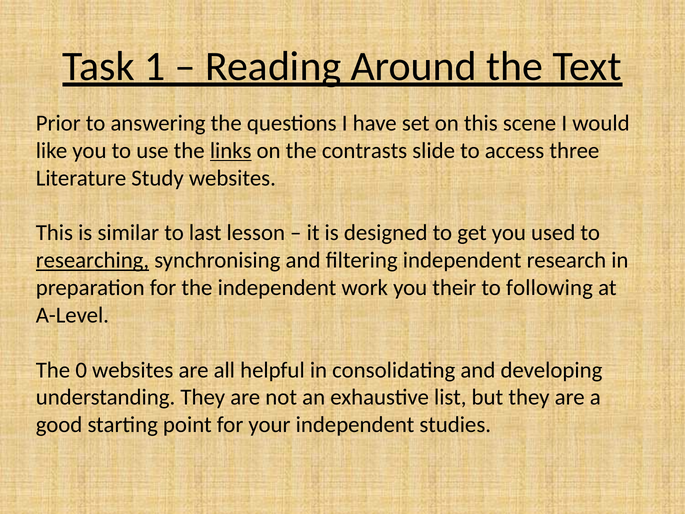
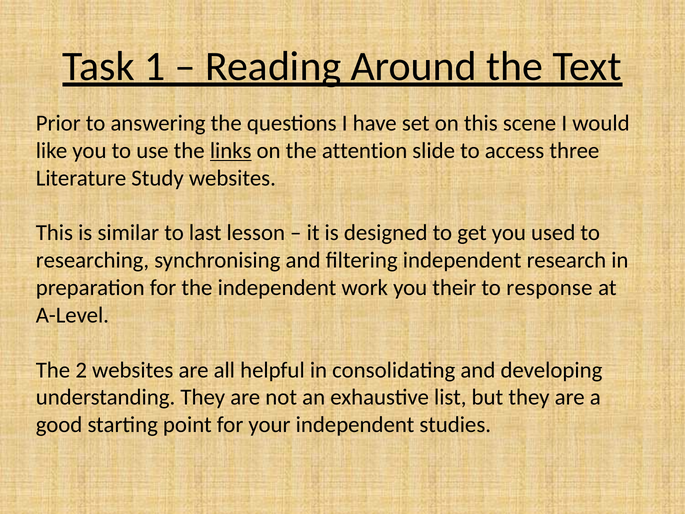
contrasts: contrasts -> attention
researching underline: present -> none
following: following -> response
0: 0 -> 2
